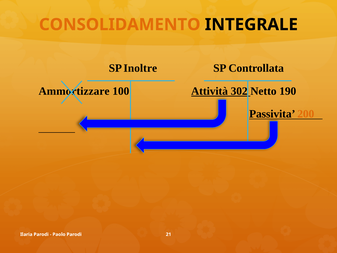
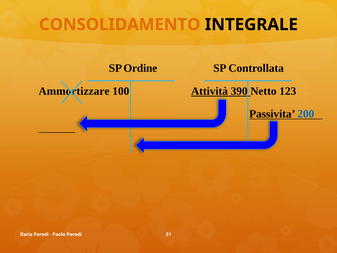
Inoltre: Inoltre -> Ordine
302: 302 -> 390
190: 190 -> 123
200 colour: orange -> blue
